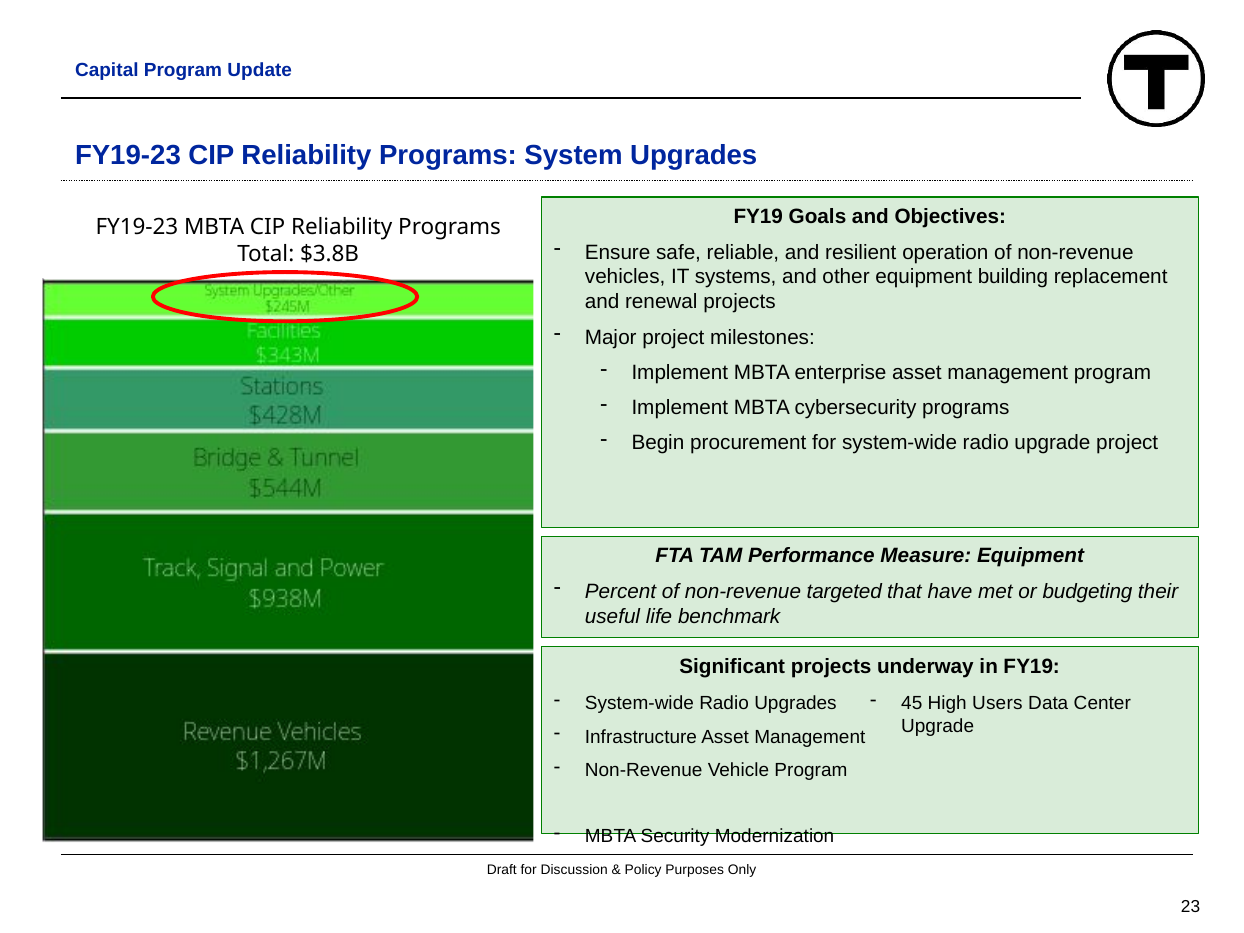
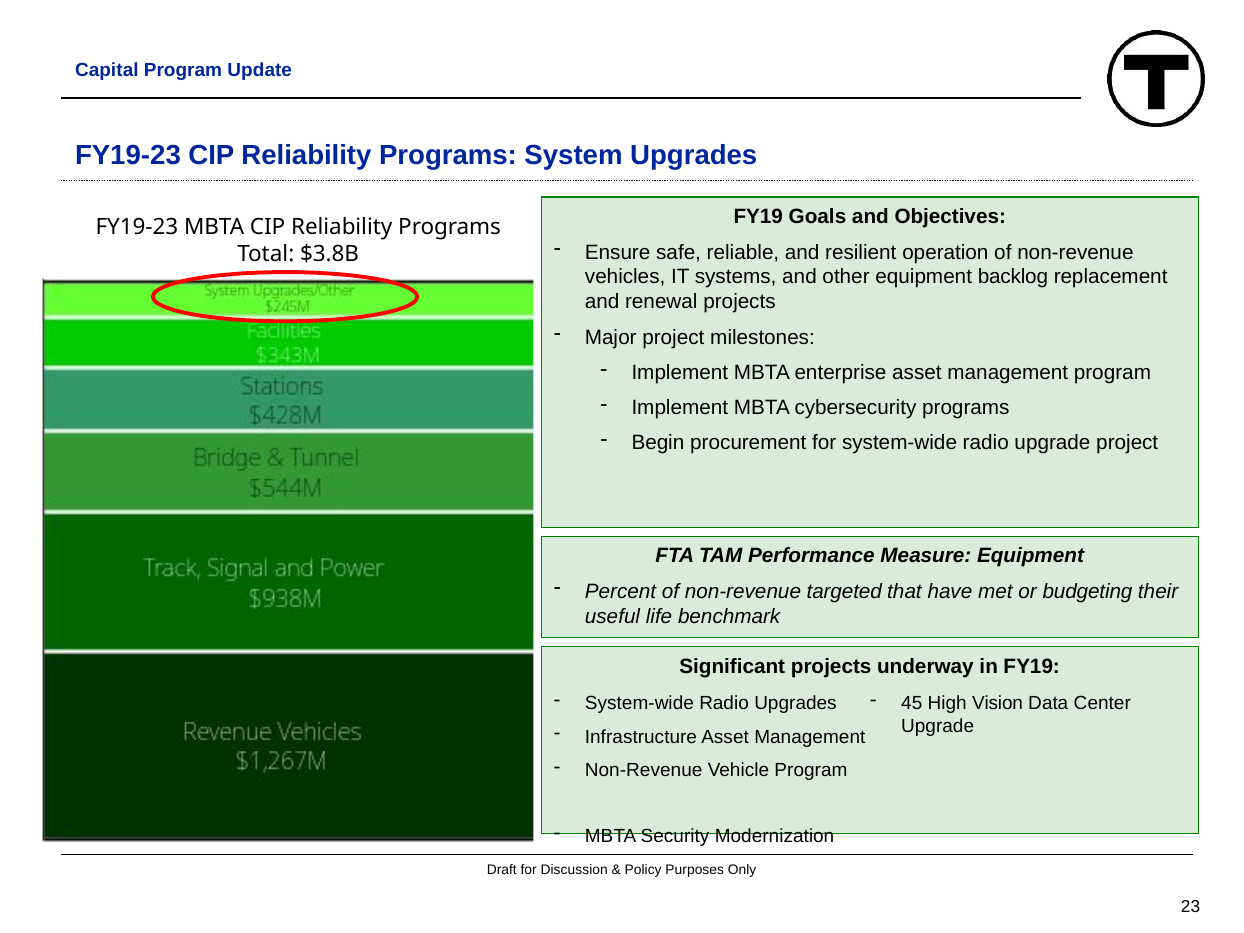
building: building -> backlog
Users: Users -> Vision
